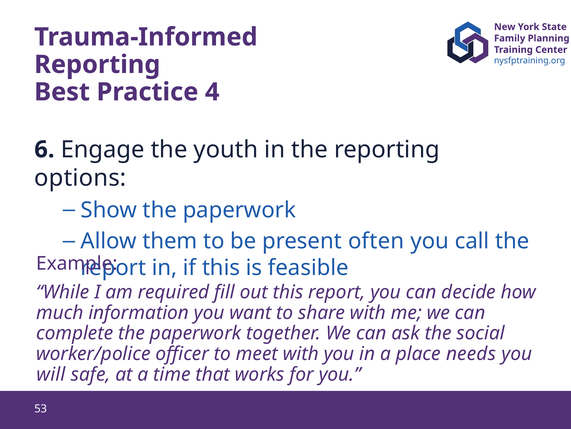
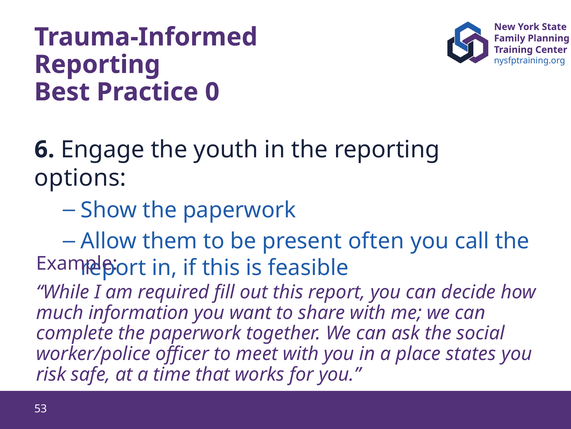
4: 4 -> 0
needs: needs -> states
will: will -> risk
